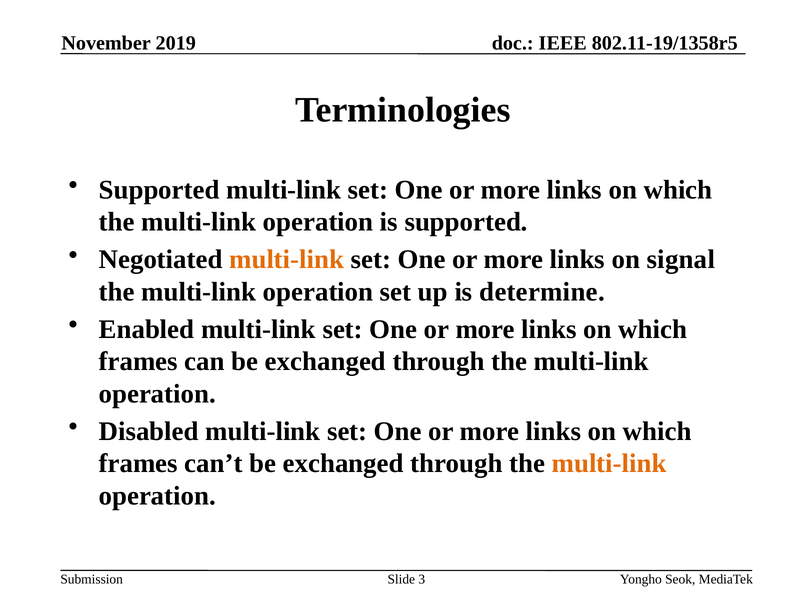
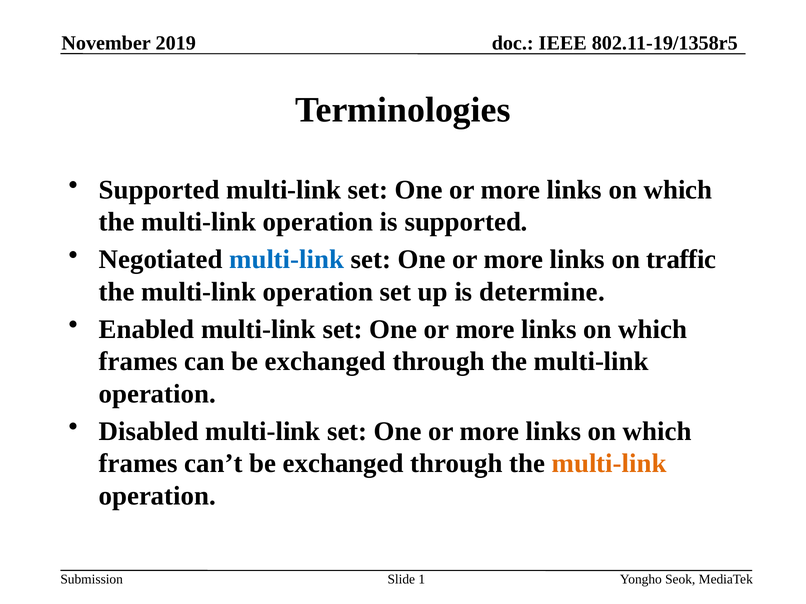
multi-link at (287, 260) colour: orange -> blue
signal: signal -> traffic
3: 3 -> 1
